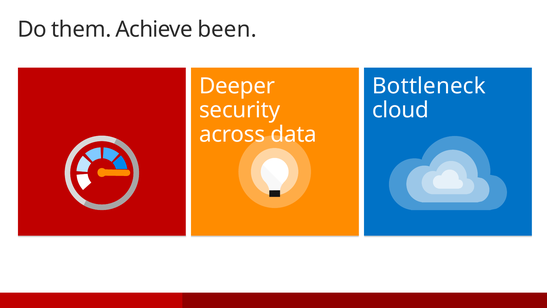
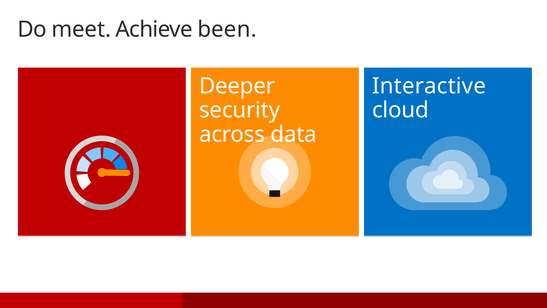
them: them -> meet
Bottleneck: Bottleneck -> Interactive
